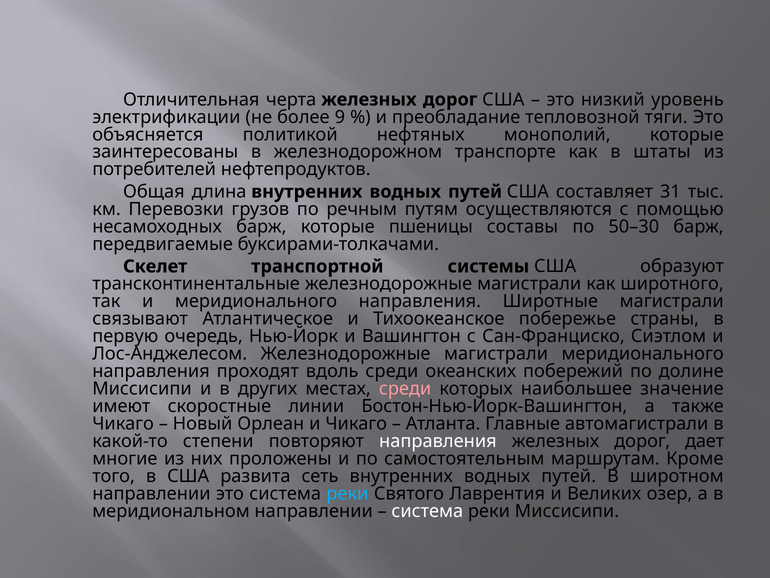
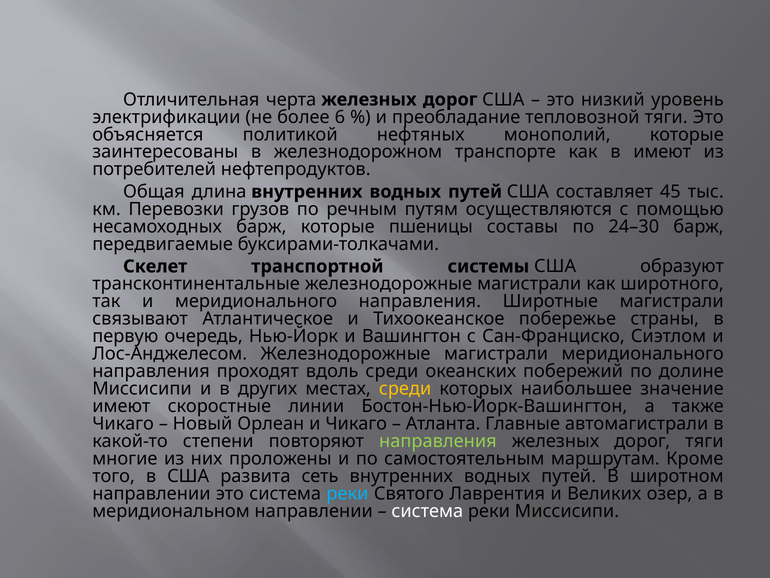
9: 9 -> 6
в штаты: штаты -> имеют
31: 31 -> 45
50–30: 50–30 -> 24–30
среди at (405, 388) colour: pink -> yellow
направления at (438, 441) colour: white -> light green
дорог дает: дает -> тяги
